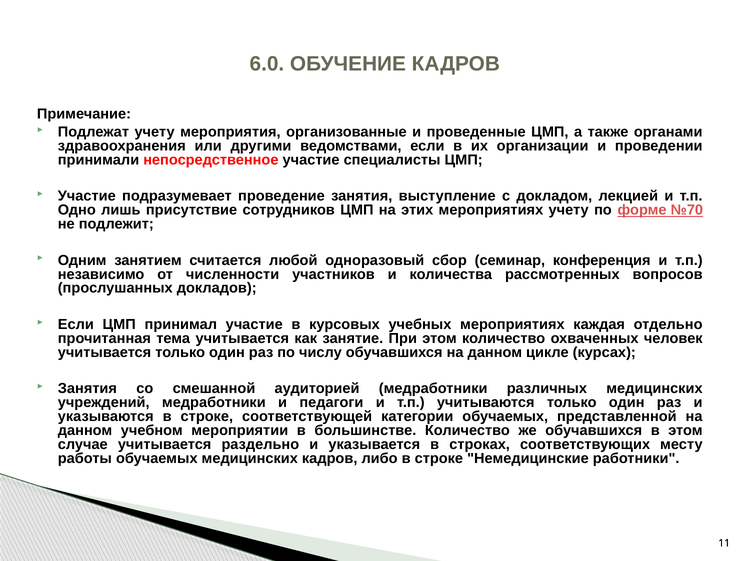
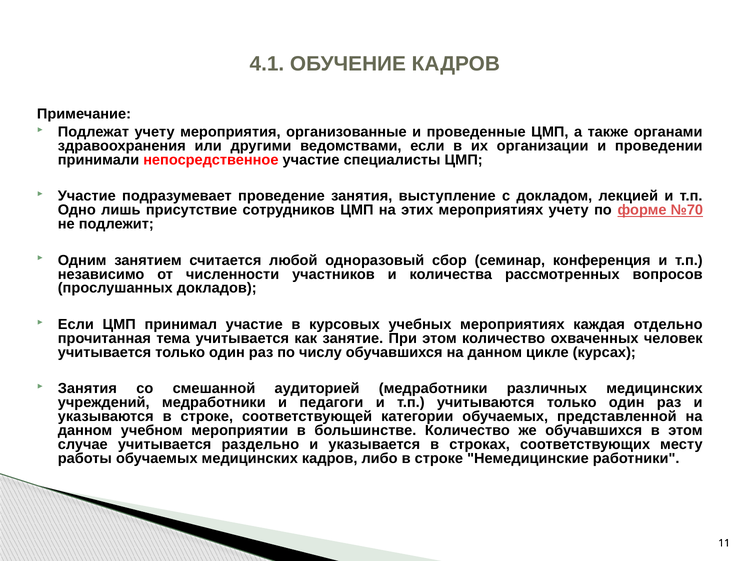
6.0: 6.0 -> 4.1
